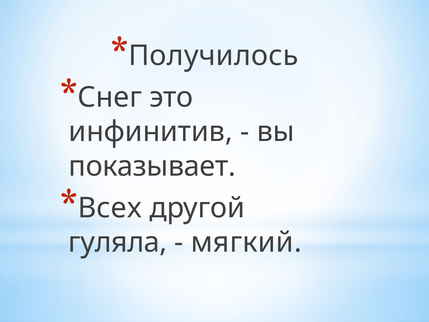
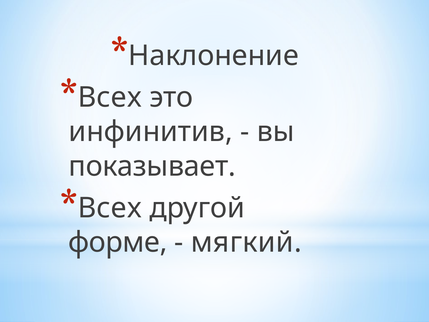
Получилось: Получилось -> Наклонение
Снег at (110, 97): Снег -> Всех
гуляла: гуляла -> форме
